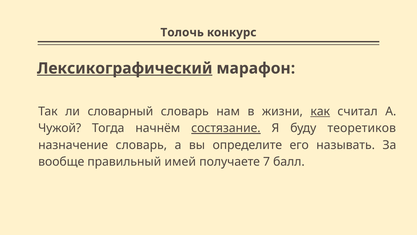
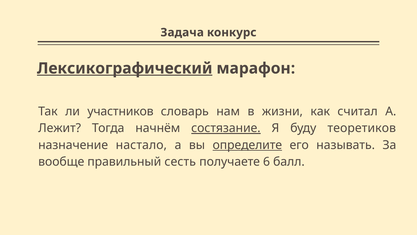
Толочь: Толочь -> Задача
словарный: словарный -> участников
как underline: present -> none
Чужой: Чужой -> Лежит
назначение словарь: словарь -> настало
определите underline: none -> present
имей: имей -> сесть
7: 7 -> 6
